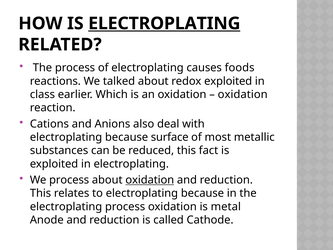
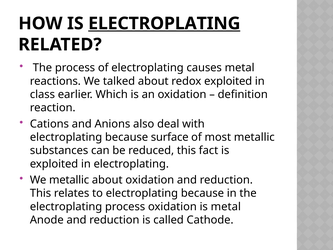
causes foods: foods -> metal
oxidation at (243, 94): oxidation -> definition
We process: process -> metallic
oxidation at (150, 180) underline: present -> none
